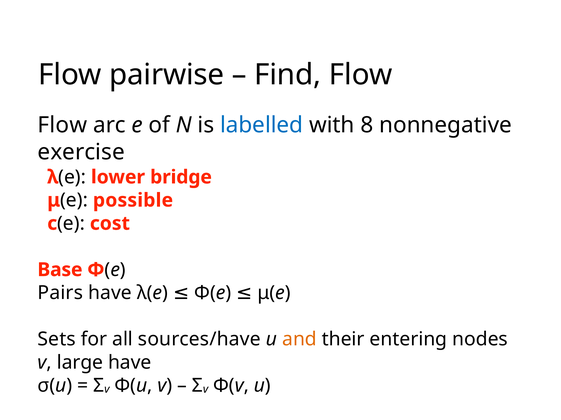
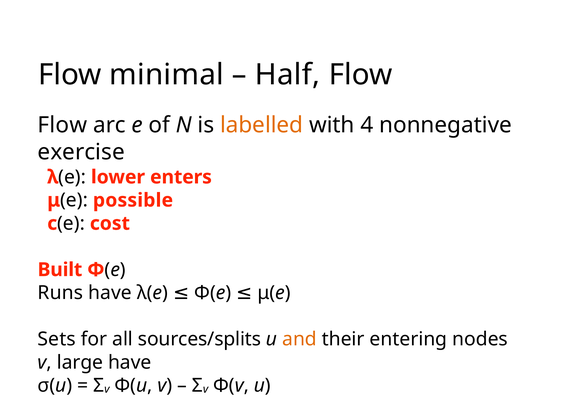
pairwise: pairwise -> minimal
Find: Find -> Half
labelled colour: blue -> orange
8: 8 -> 4
bridge: bridge -> enters
Base: Base -> Built
Pairs: Pairs -> Runs
sources/have: sources/have -> sources/splits
